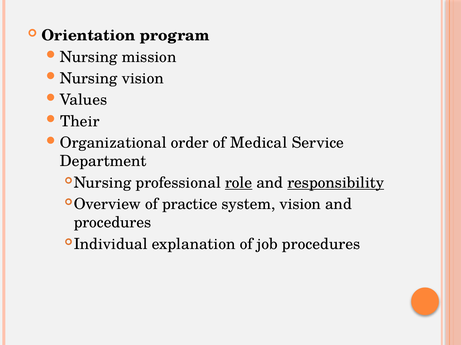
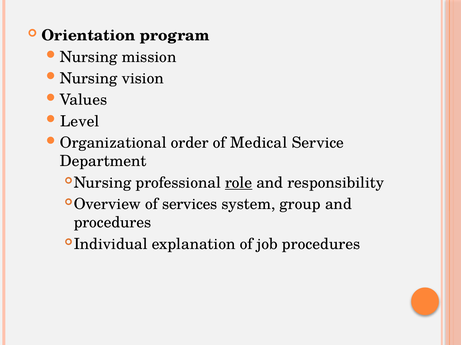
Their: Their -> Level
responsibility underline: present -> none
practice: practice -> services
system vision: vision -> group
